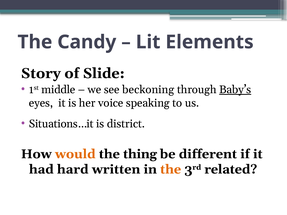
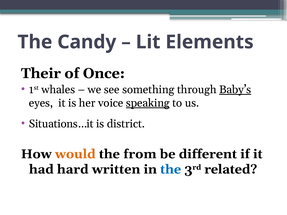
Story: Story -> Their
Slide: Slide -> Once
middle: middle -> whales
beckoning: beckoning -> something
speaking underline: none -> present
thing: thing -> from
the at (171, 170) colour: orange -> blue
